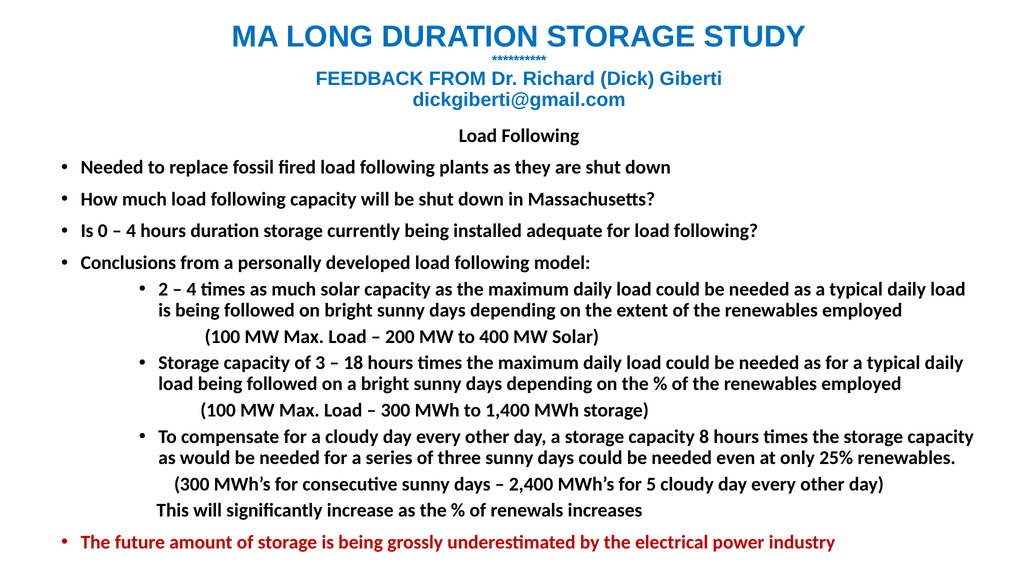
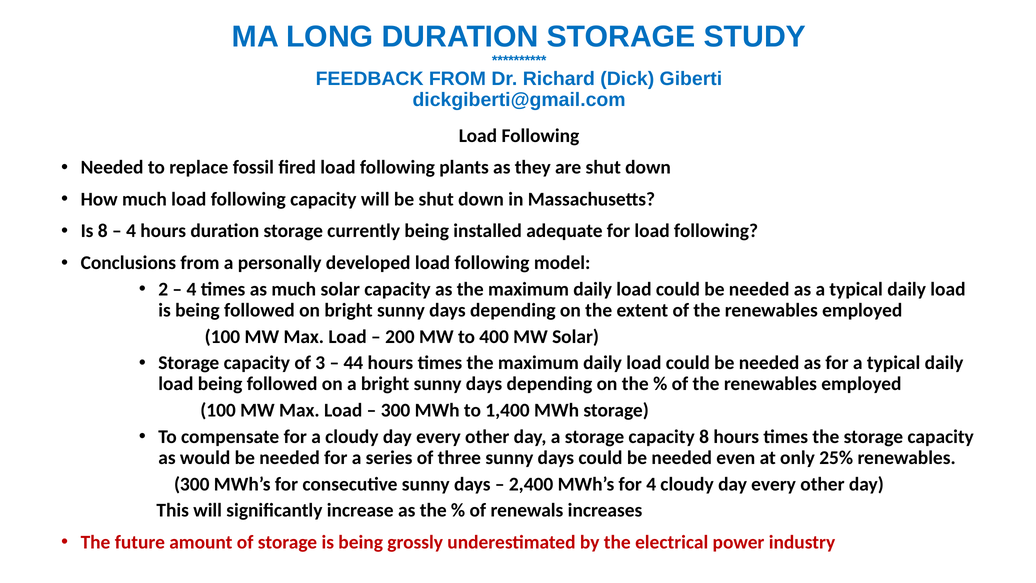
Is 0: 0 -> 8
18: 18 -> 44
for 5: 5 -> 4
